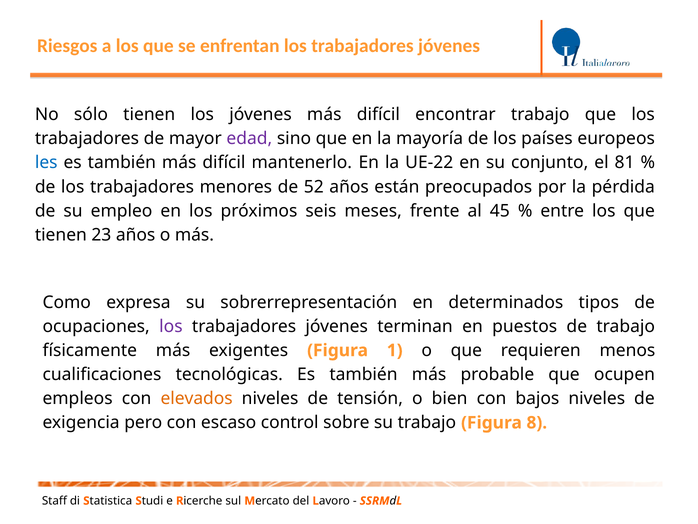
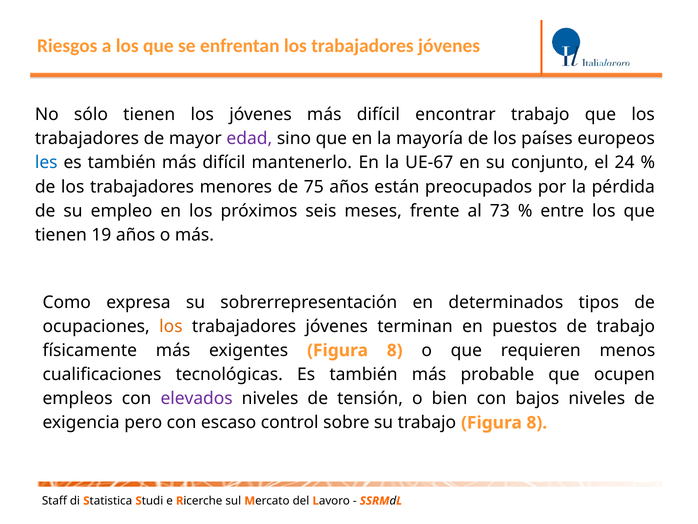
UE-22: UE-22 -> UE-67
81: 81 -> 24
52: 52 -> 75
45: 45 -> 73
23: 23 -> 19
los at (171, 326) colour: purple -> orange
exigentes Figura 1: 1 -> 8
elevados colour: orange -> purple
